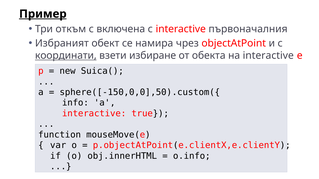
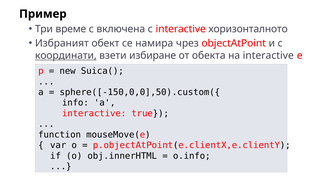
Пример underline: present -> none
откъм: откъм -> време
първоначалния: първоначалния -> хоризонталното
